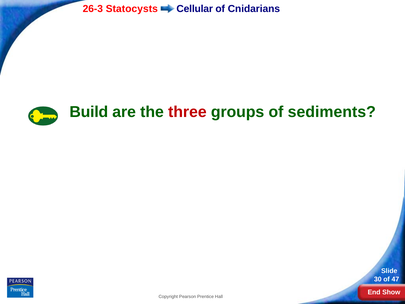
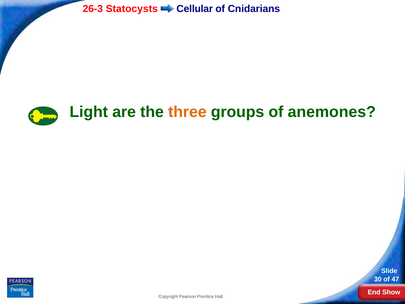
Build: Build -> Light
three colour: red -> orange
sediments: sediments -> anemones
